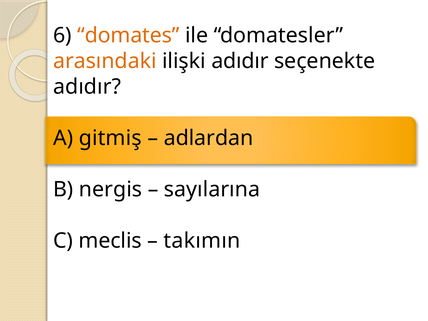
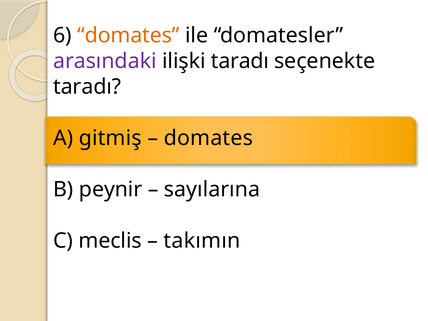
arasındaki colour: orange -> purple
ilişki adıdır: adıdır -> taradı
adıdır at (87, 87): adıdır -> taradı
adlardan at (209, 138): adlardan -> domates
nergis: nergis -> peynir
